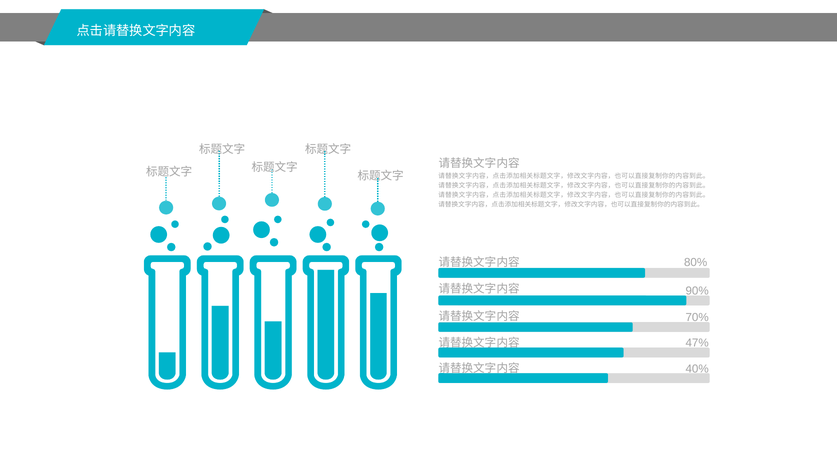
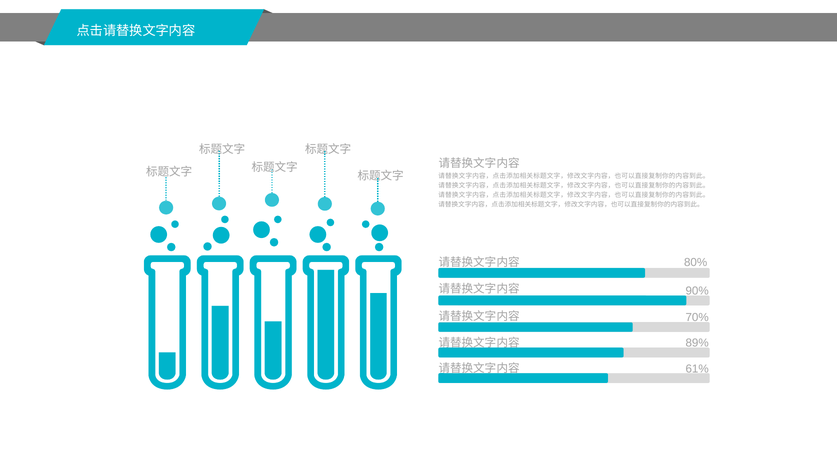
47%: 47% -> 89%
40%: 40% -> 61%
